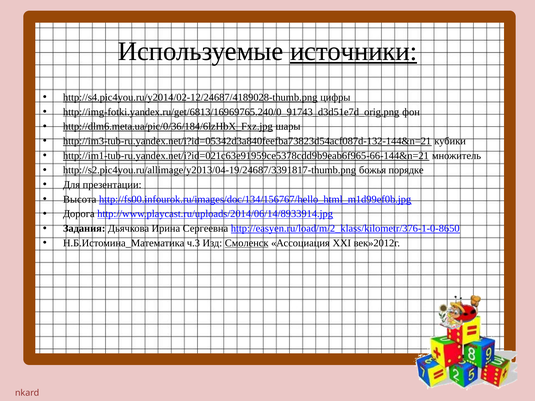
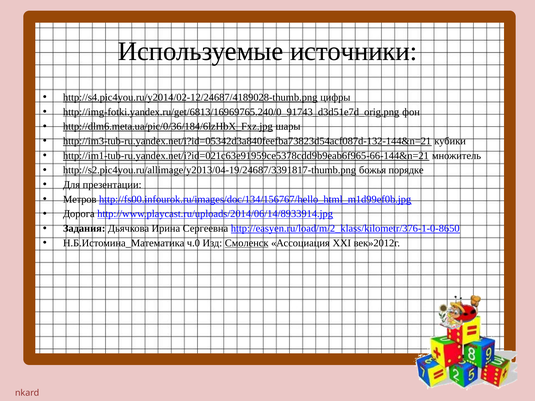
источники underline: present -> none
Высота: Высота -> Метров
ч.3: ч.3 -> ч.0
